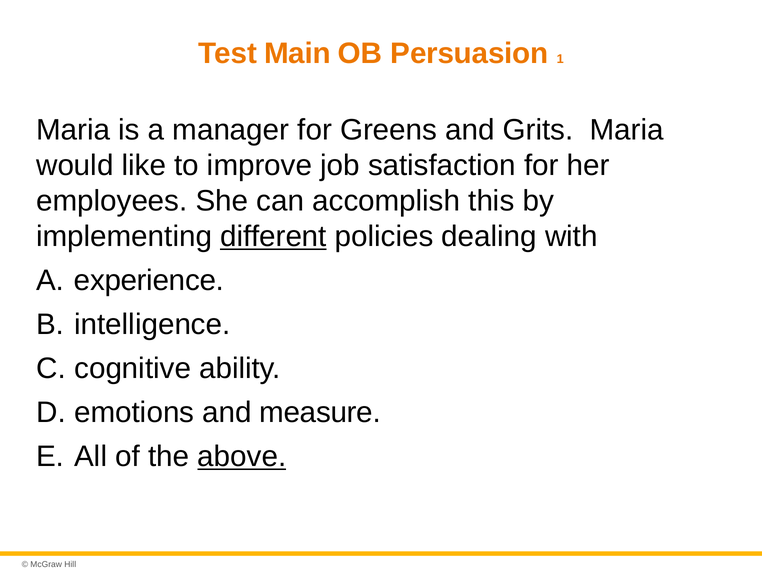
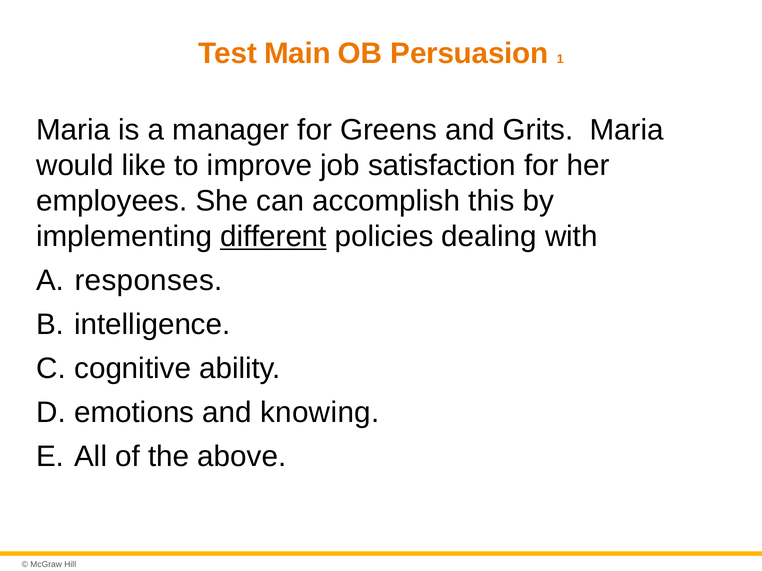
experience: experience -> responses
measure: measure -> knowing
above underline: present -> none
